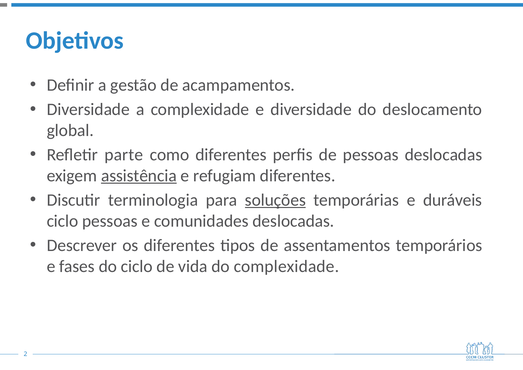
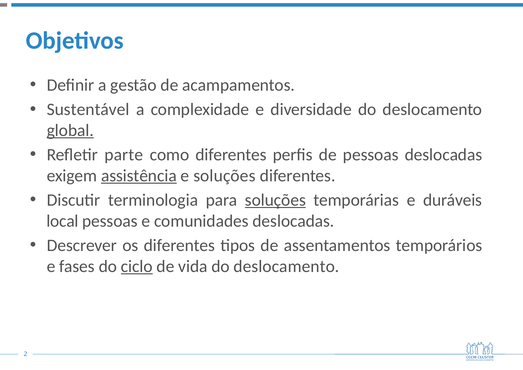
Diversidade at (88, 109): Diversidade -> Sustentável
global underline: none -> present
e refugiam: refugiam -> soluções
ciclo at (62, 221): ciclo -> local
ciclo at (137, 266) underline: none -> present
vida do complexidade: complexidade -> deslocamento
